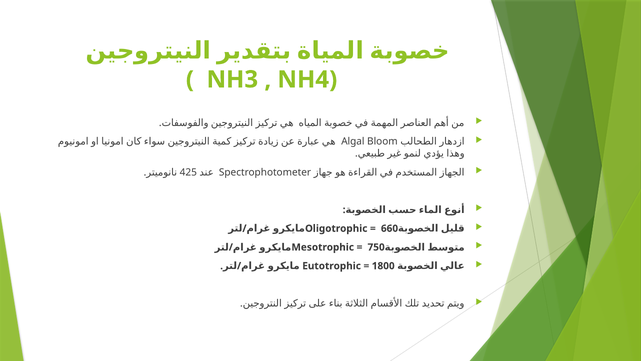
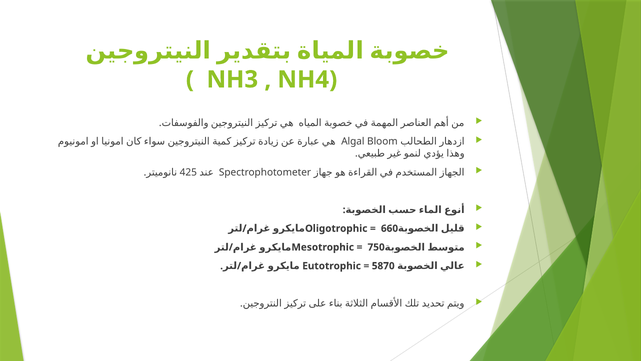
1800: 1800 -> 5870
